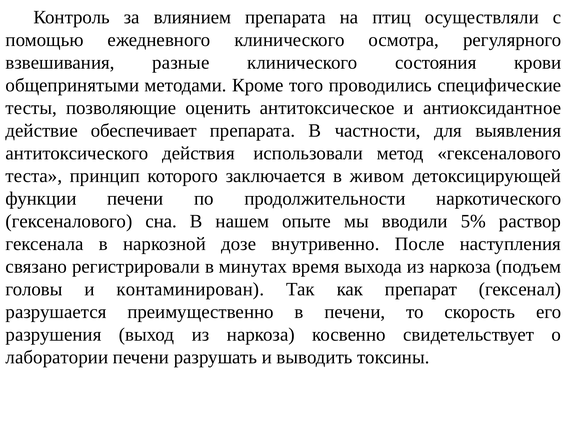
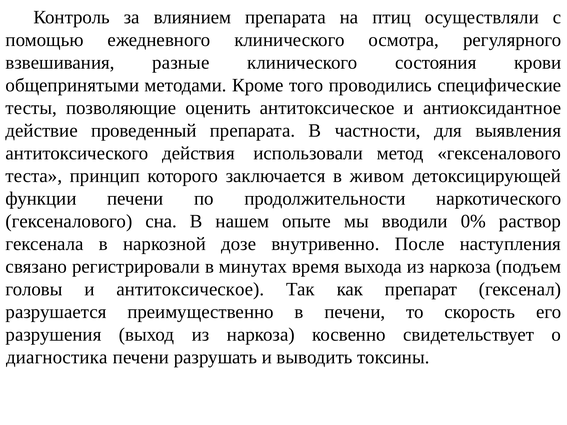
обеспечивает: обеспечивает -> проведенный
5%: 5% -> 0%
и контаминирован: контаминирован -> антитоксическое
лаборатории: лаборатории -> диагностика
